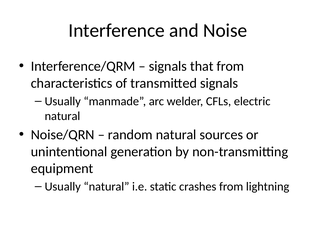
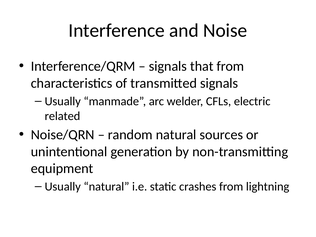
natural at (62, 116): natural -> related
